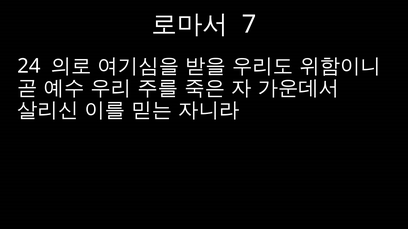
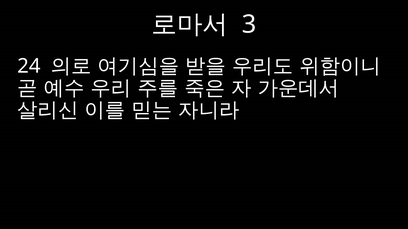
7: 7 -> 3
